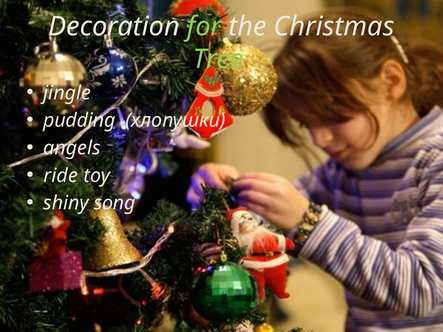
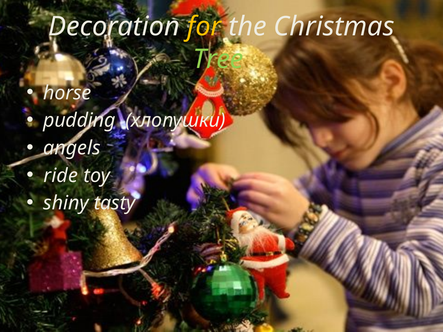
for colour: light green -> yellow
jingle: jingle -> horse
song: song -> tasty
